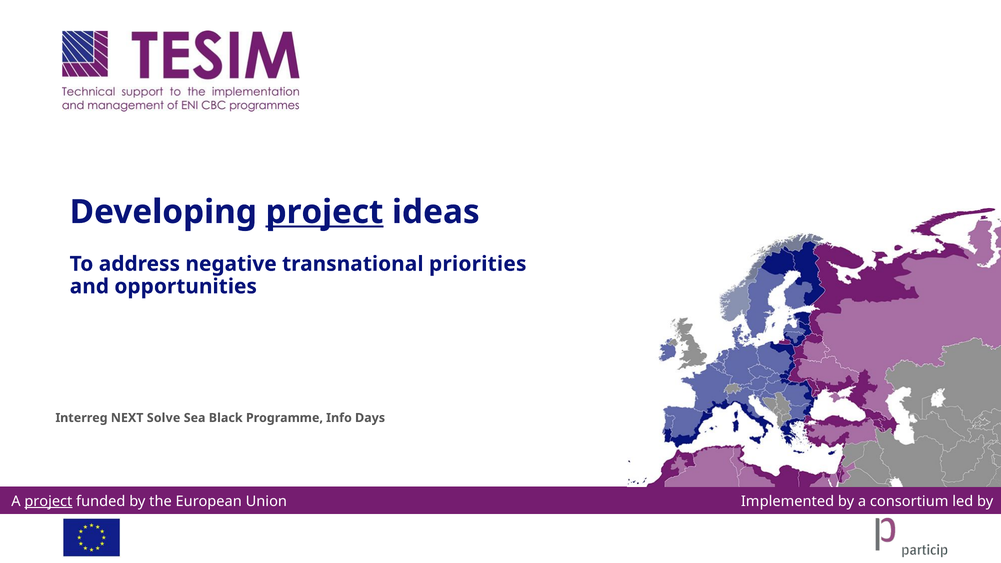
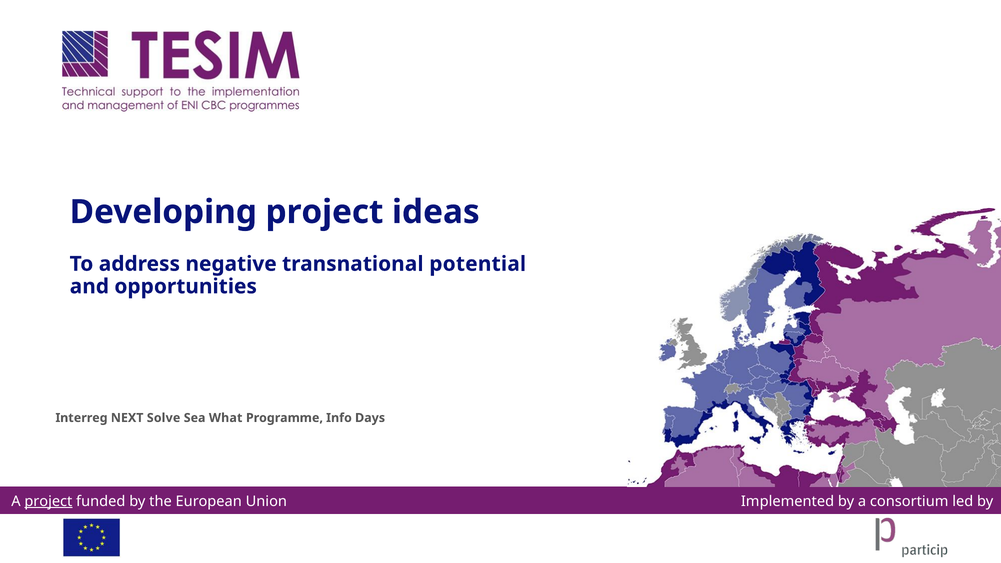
project at (324, 212) underline: present -> none
priorities: priorities -> potential
Black: Black -> What
